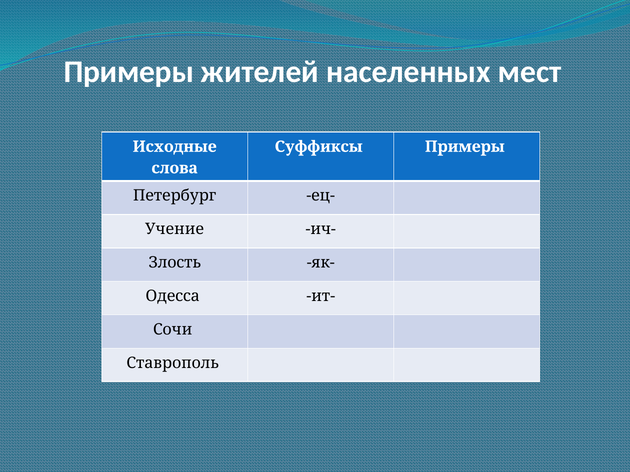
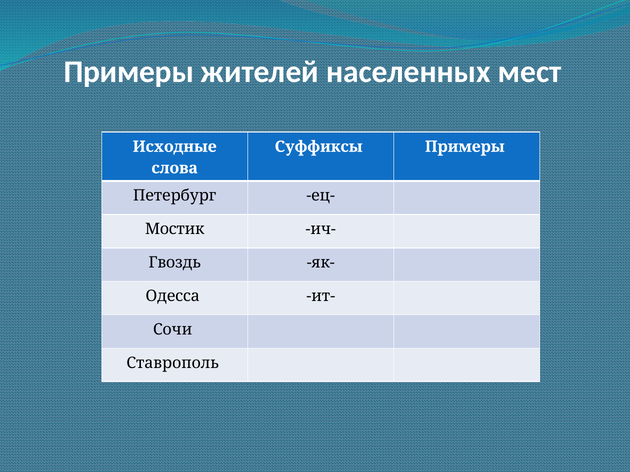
Учение: Учение -> Мостик
Злость: Злость -> Гвоздь
